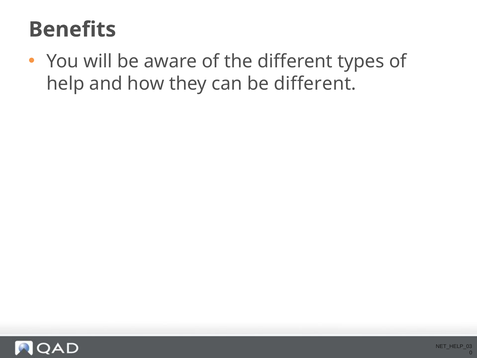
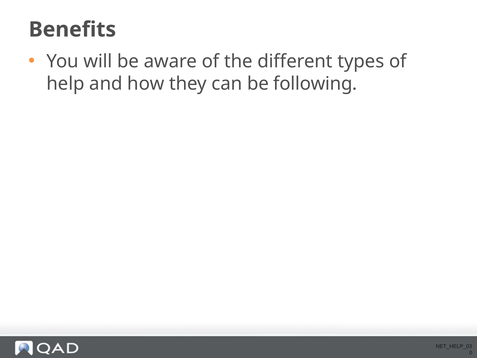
be different: different -> following
